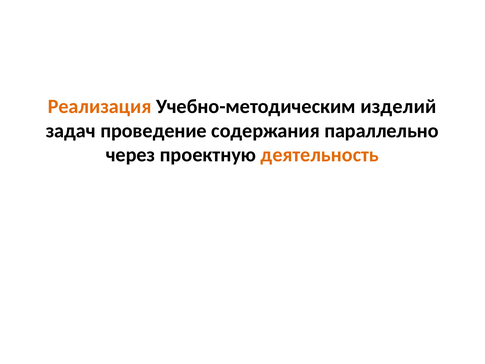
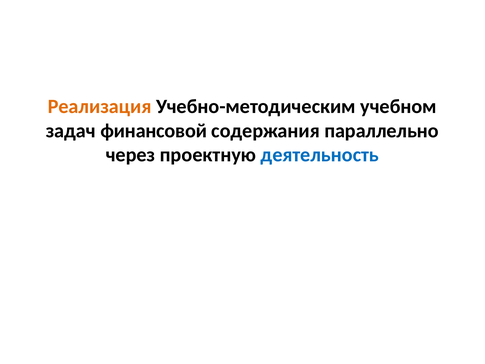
изделий: изделий -> учебном
проведение: проведение -> финансовой
деятельность colour: orange -> blue
